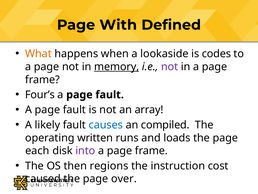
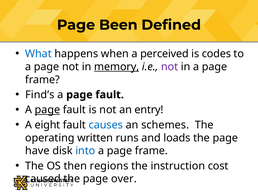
With: With -> Been
What colour: orange -> blue
lookaside: lookaside -> perceived
Four’s: Four’s -> Find’s
page at (47, 110) underline: none -> present
array: array -> entry
likely: likely -> eight
compiled: compiled -> schemes
each: each -> have
into colour: purple -> blue
